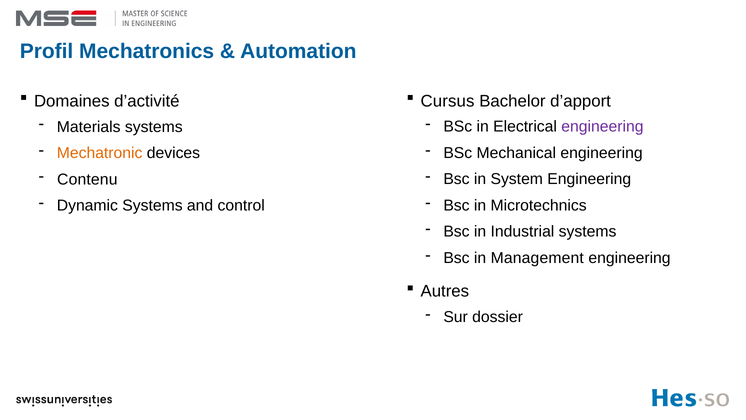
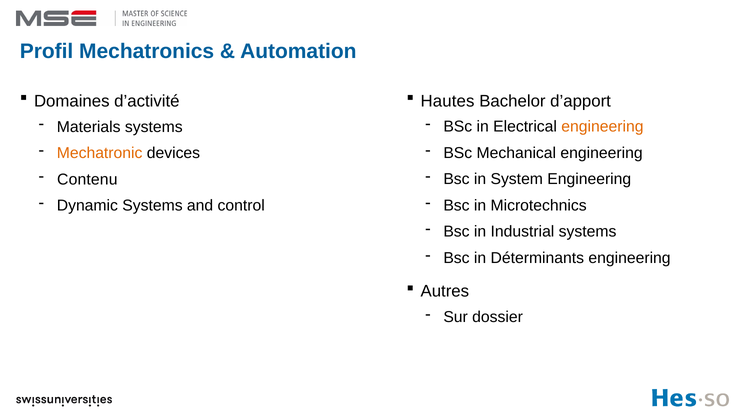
Cursus: Cursus -> Hautes
engineering at (602, 127) colour: purple -> orange
Management: Management -> Déterminants
